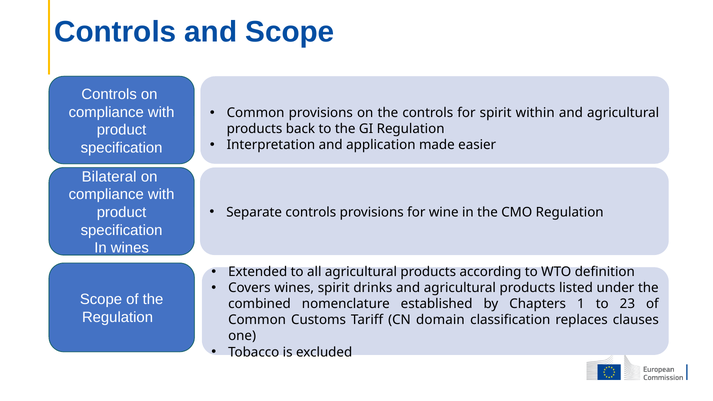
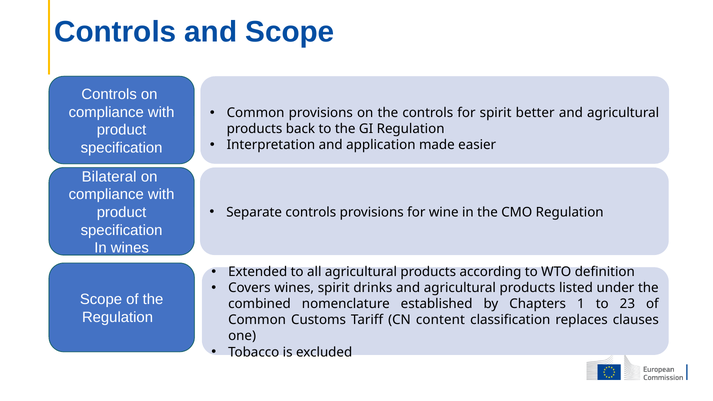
within: within -> better
domain: domain -> content
